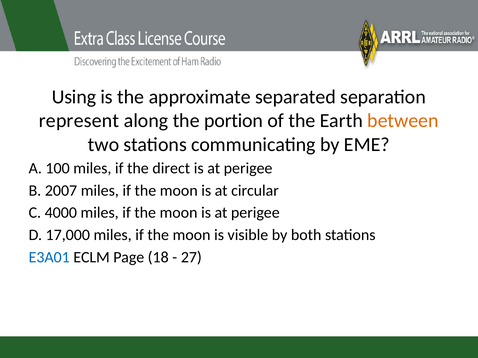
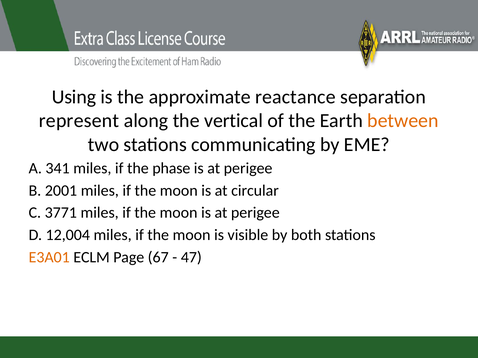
separated: separated -> reactance
portion: portion -> vertical
100: 100 -> 341
direct: direct -> phase
2007: 2007 -> 2001
4000: 4000 -> 3771
17,000: 17,000 -> 12,004
E3A01 colour: blue -> orange
18: 18 -> 67
27: 27 -> 47
